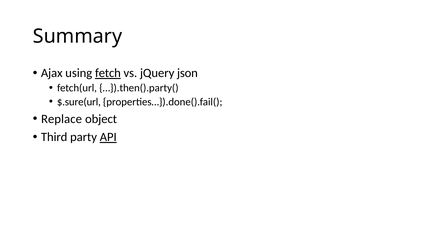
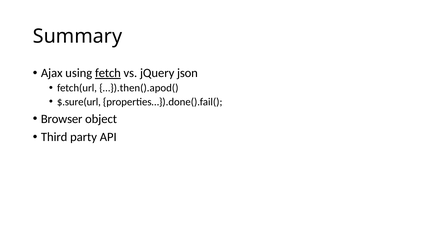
…}).then().party(: …}).then().party( -> …}).then().apod(
Replace: Replace -> Browser
API underline: present -> none
